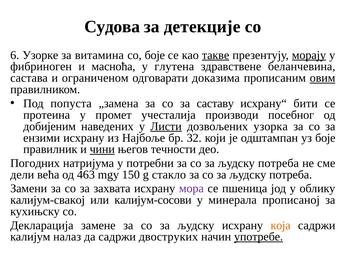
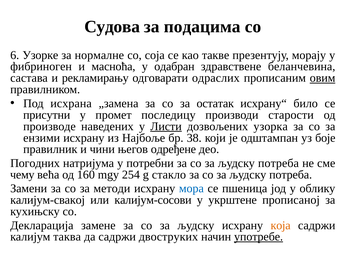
детекције: детекције -> подацима
витамина: витамина -> нормалне
со боје: боје -> соја
такве underline: present -> none
морају underline: present -> none
глутена: глутена -> одабран
ограниченом: ограниченом -> рекламирању
доказима: доказима -> одраслих
попуста: попуста -> исхрана
саставу: саставу -> остатак
бити: бити -> било
протеина: протеина -> присутни
учесталија: учесталија -> последицу
посебног: посебног -> старости
добијеним: добијеним -> производе
32: 32 -> 38
чини underline: present -> none
течности: течности -> одређене
дели: дели -> чему
463: 463 -> 160
150: 150 -> 254
захвата: захвата -> методи
мора colour: purple -> blue
минерала: минерала -> укрштене
налаз: налаз -> таква
